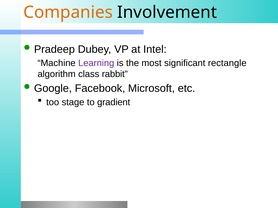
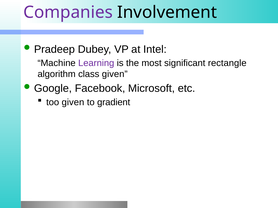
Companies colour: orange -> purple
class rabbit: rabbit -> given
too stage: stage -> given
